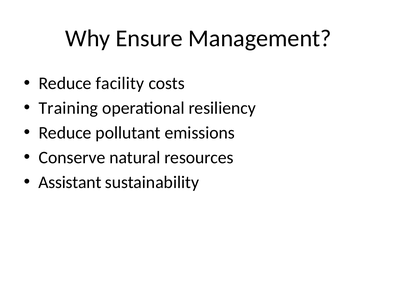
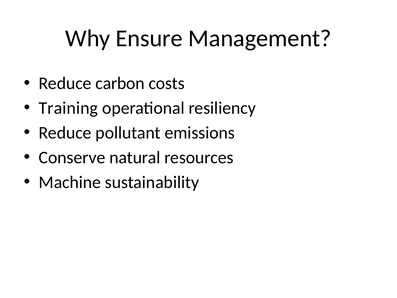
facility: facility -> carbon
Assistant: Assistant -> Machine
